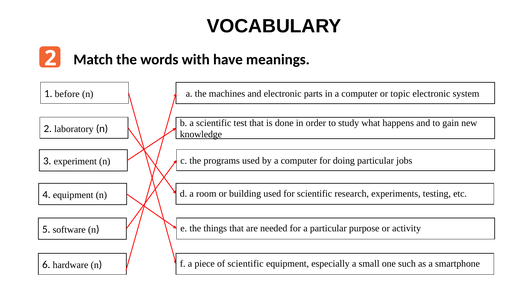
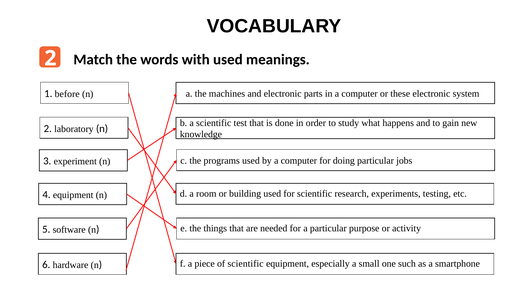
with have: have -> used
topic: topic -> these
